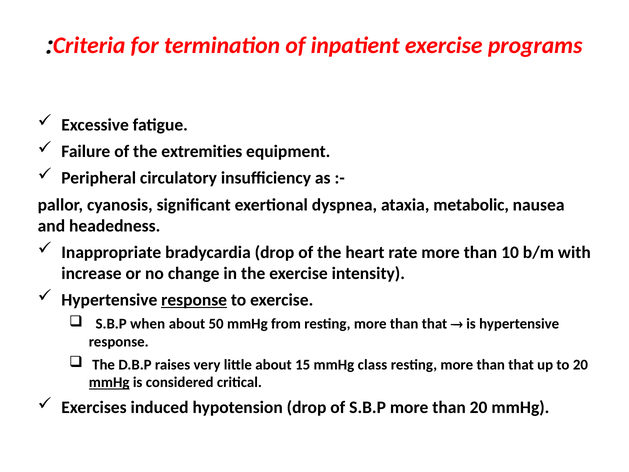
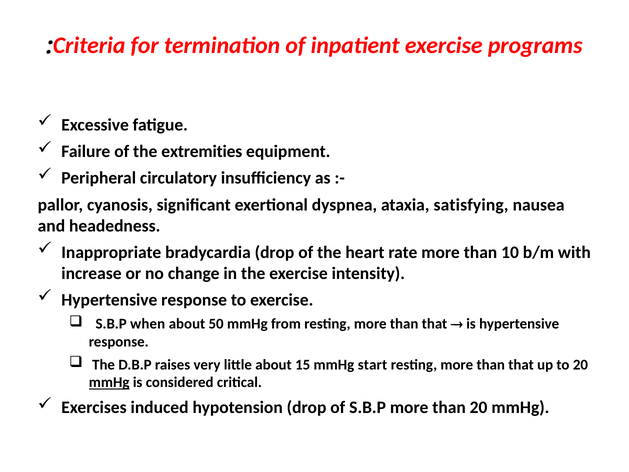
metabolic: metabolic -> satisfying
response at (194, 300) underline: present -> none
class: class -> start
